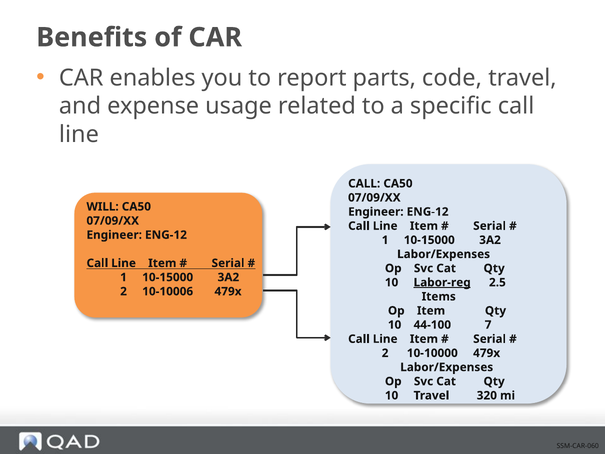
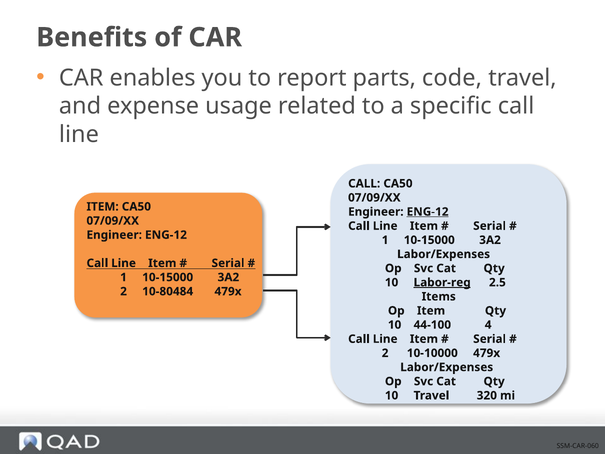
WILL at (103, 207): WILL -> ITEM
ENG-12 at (428, 212) underline: none -> present
10-10006: 10-10006 -> 10-80484
7: 7 -> 4
